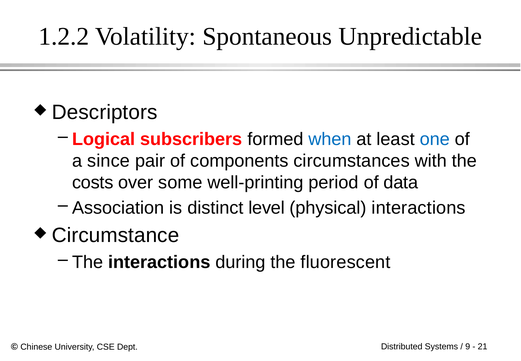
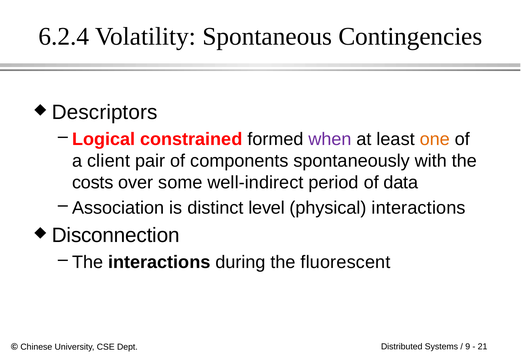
1.2.2: 1.2.2 -> 6.2.4
Unpredictable: Unpredictable -> Contingencies
subscribers: subscribers -> constrained
when colour: blue -> purple
one colour: blue -> orange
since: since -> client
circumstances: circumstances -> spontaneously
well-printing: well-printing -> well-indirect
Circumstance: Circumstance -> Disconnection
